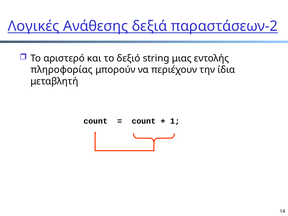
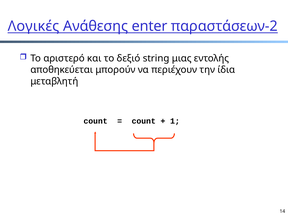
δεξιά: δεξιά -> enter
πληροφορίας: πληροφορίας -> αποθηκεύεται
